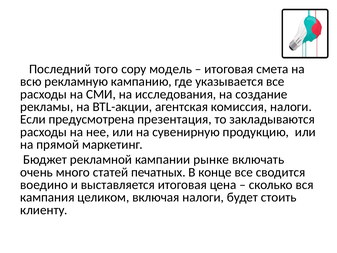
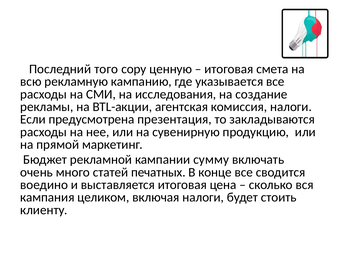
модель: модель -> ценную
рынке: рынке -> сумму
